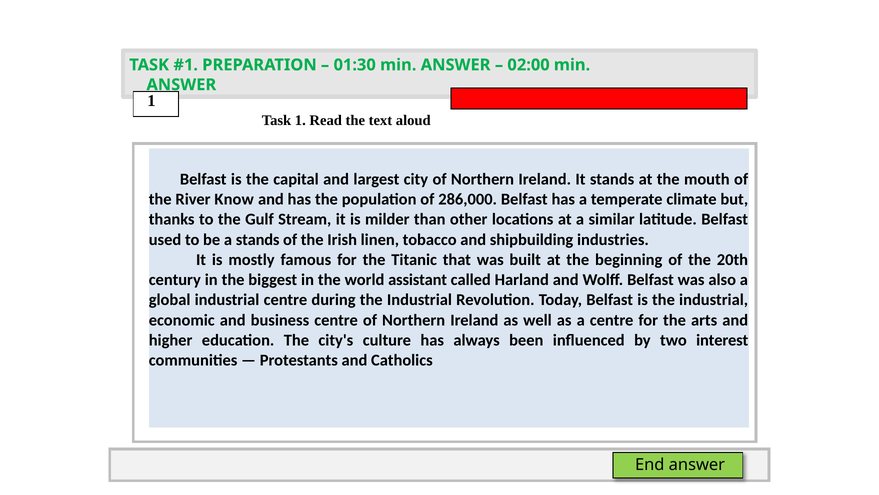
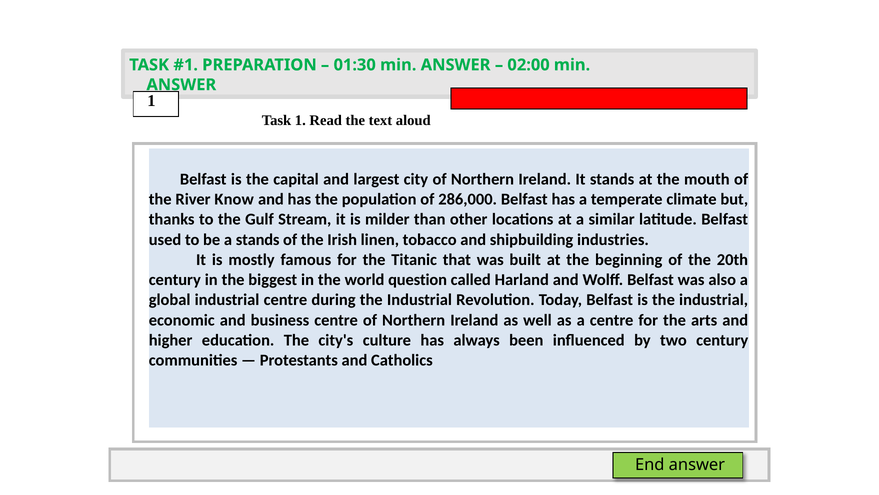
assistant: assistant -> question
two interest: interest -> century
